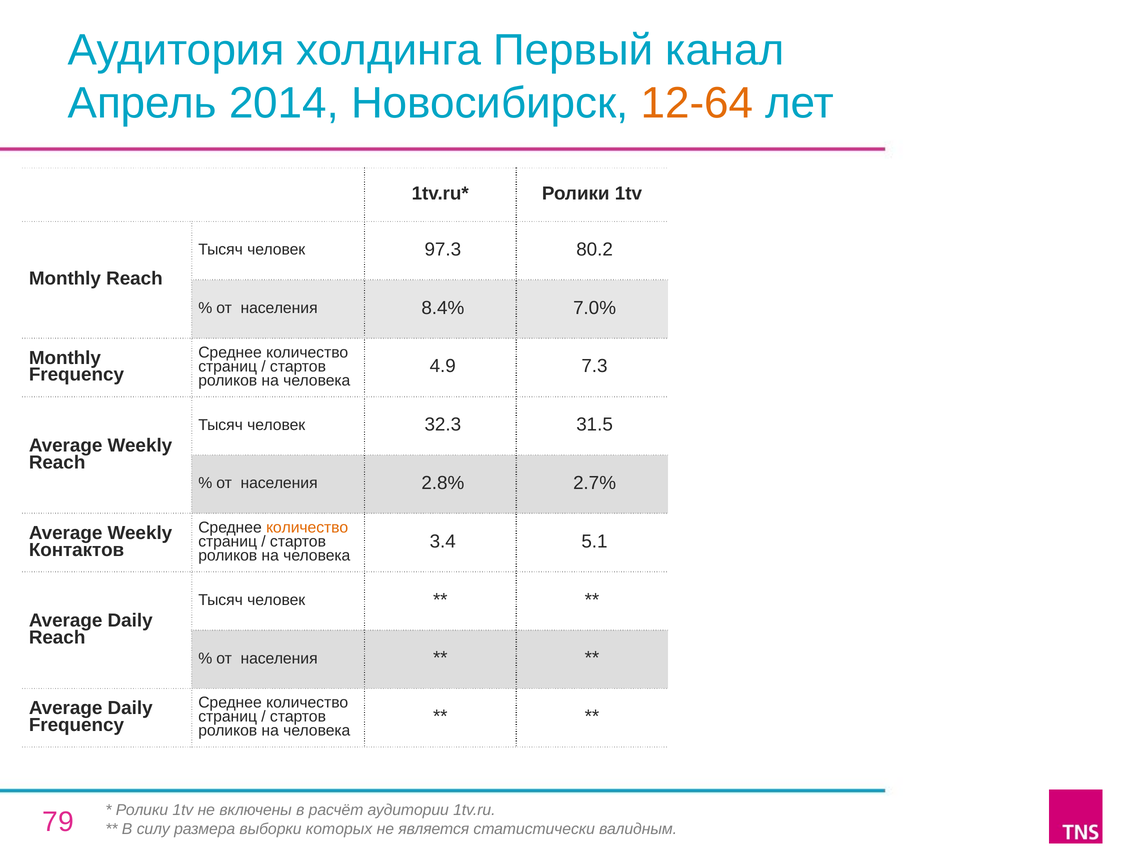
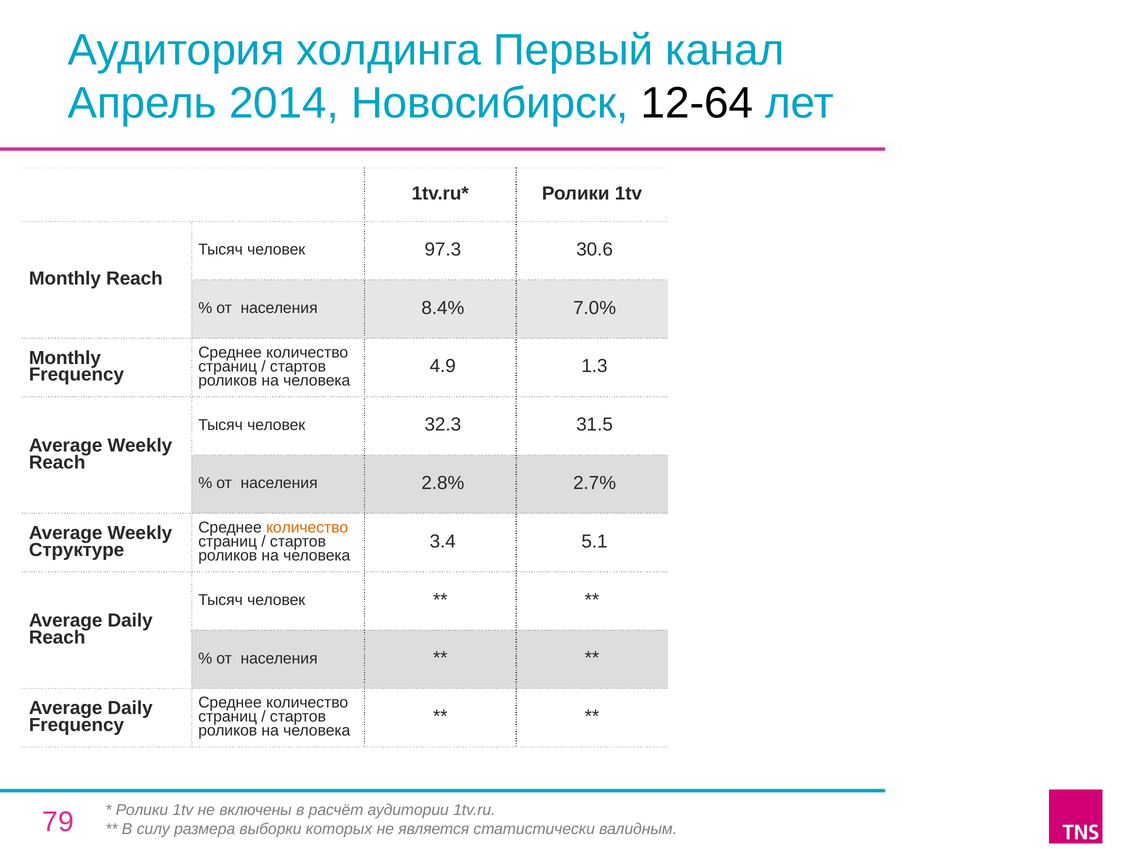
12-64 colour: orange -> black
80.2: 80.2 -> 30.6
7.3: 7.3 -> 1.3
Контактов: Контактов -> Структуре
